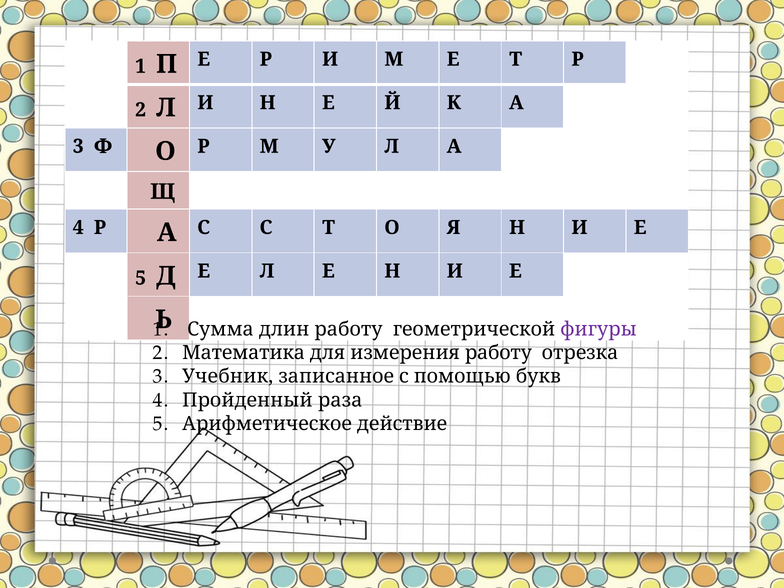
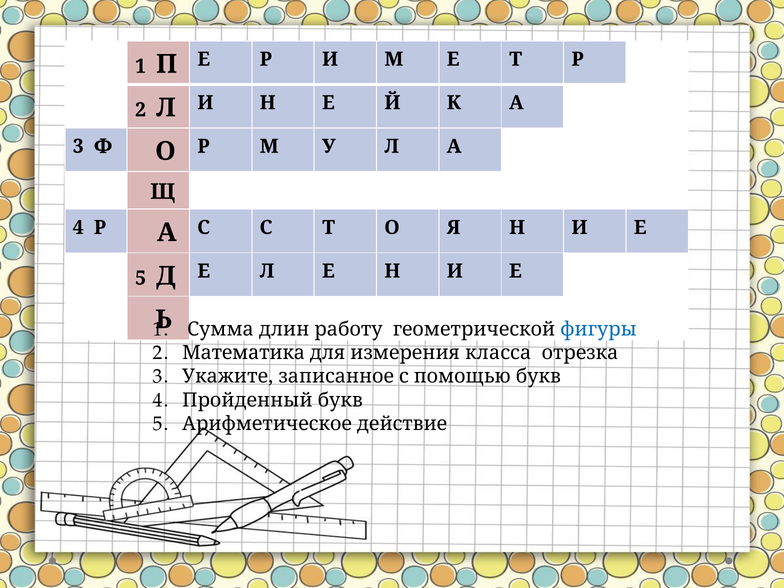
фигуры colour: purple -> blue
измерения работу: работу -> класса
Учебник: Учебник -> Укажите
Пройденный раза: раза -> букв
